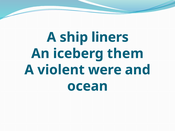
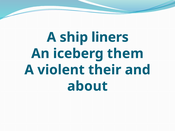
were: were -> their
ocean: ocean -> about
